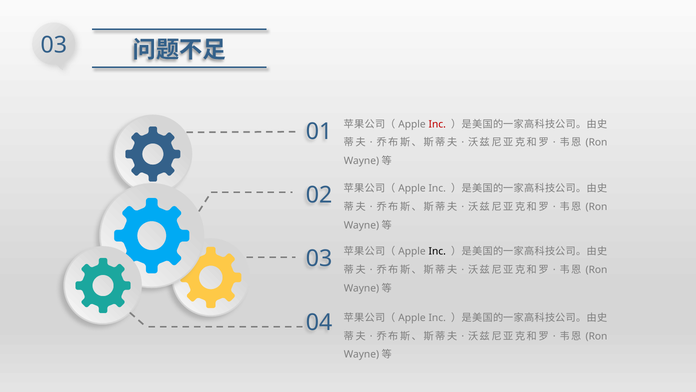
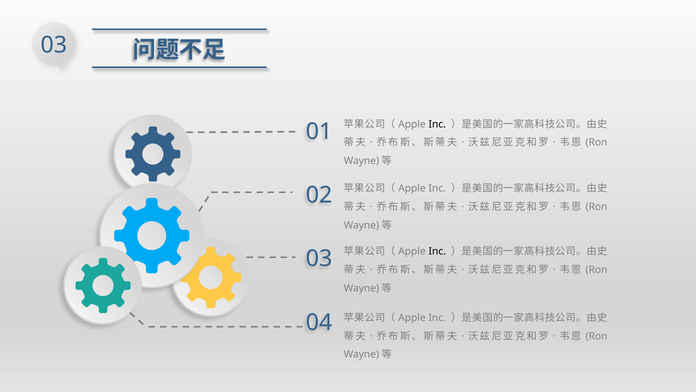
Inc at (437, 124) colour: red -> black
